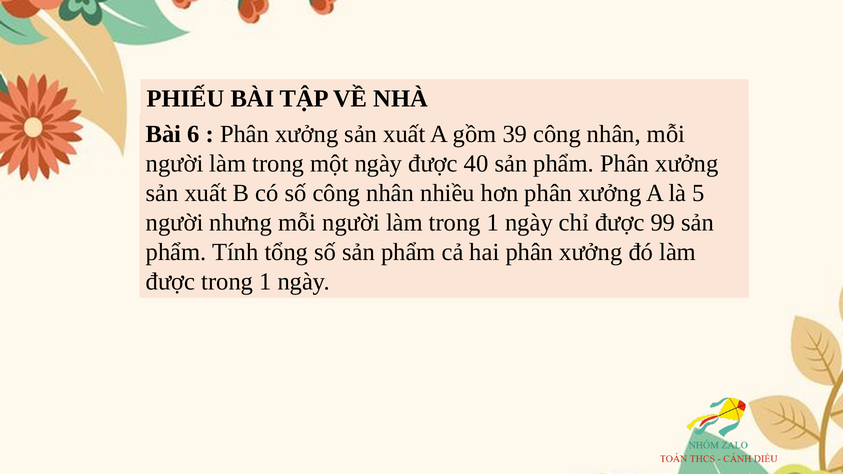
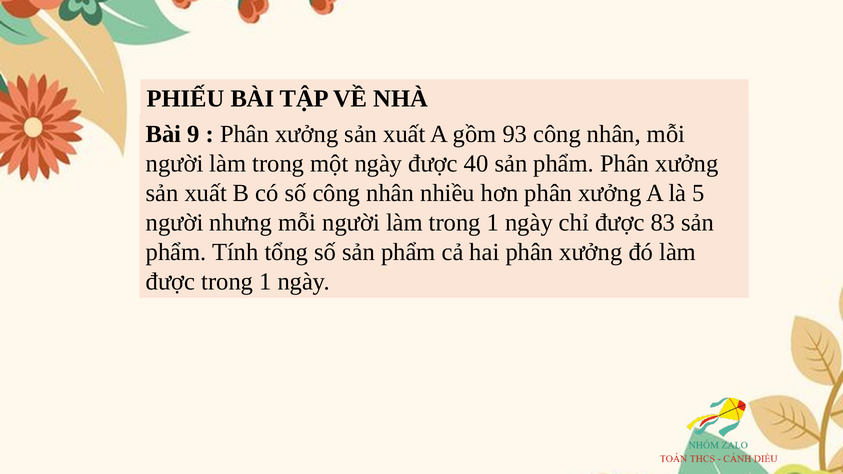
6: 6 -> 9
39: 39 -> 93
99: 99 -> 83
